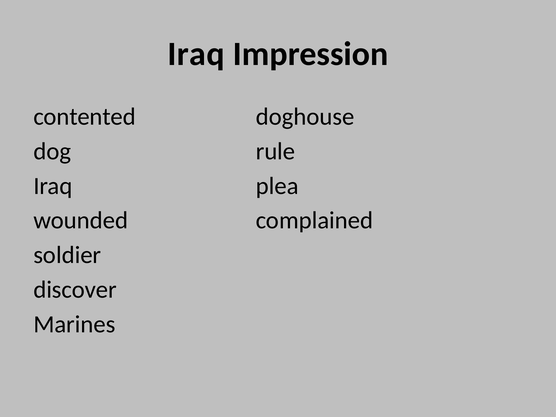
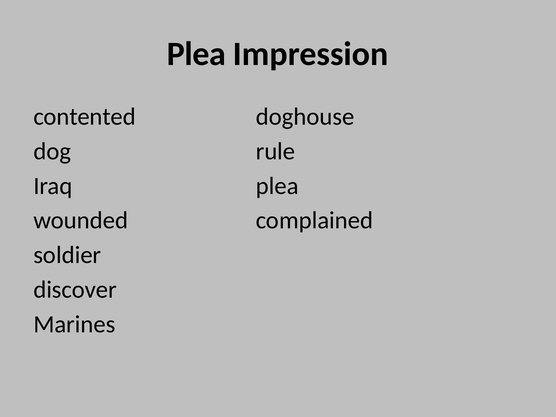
Iraq at (196, 54): Iraq -> Plea
